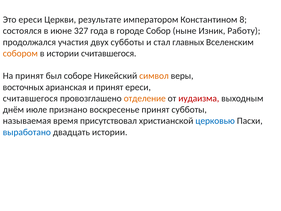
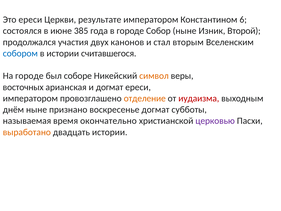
8: 8 -> 6
327: 327 -> 385
Работу: Работу -> Второй
двух субботы: субботы -> канонов
главных: главных -> вторым
собором colour: orange -> blue
На принят: принят -> городе
и принят: принят -> догмат
считавшегося at (30, 98): считавшегося -> императором
днём июле: июле -> ныне
воскресенье принят: принят -> догмат
присутствовал: присутствовал -> окончательно
церковью colour: blue -> purple
выработано colour: blue -> orange
